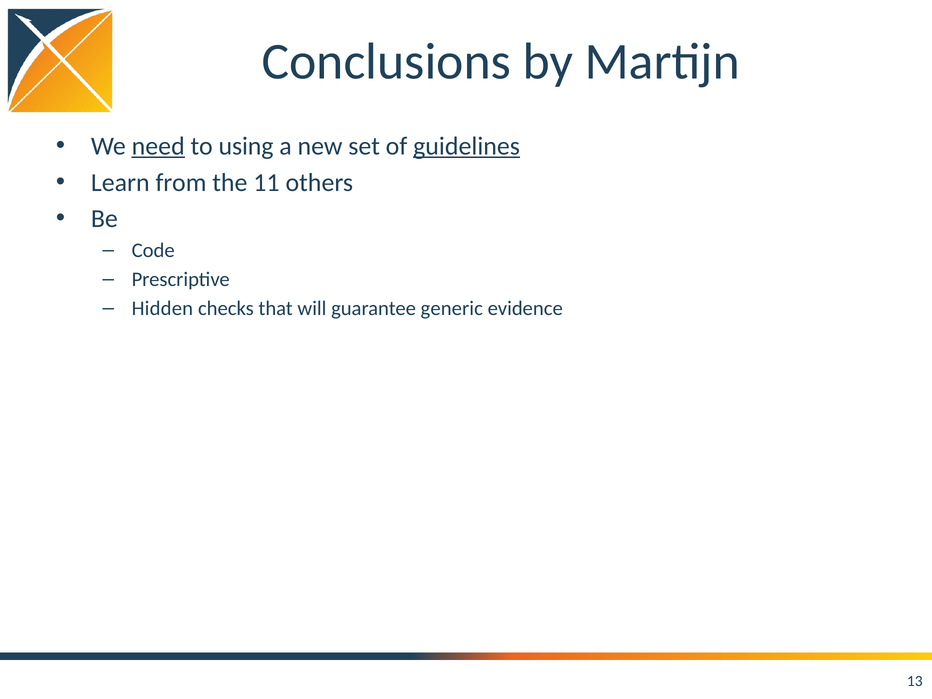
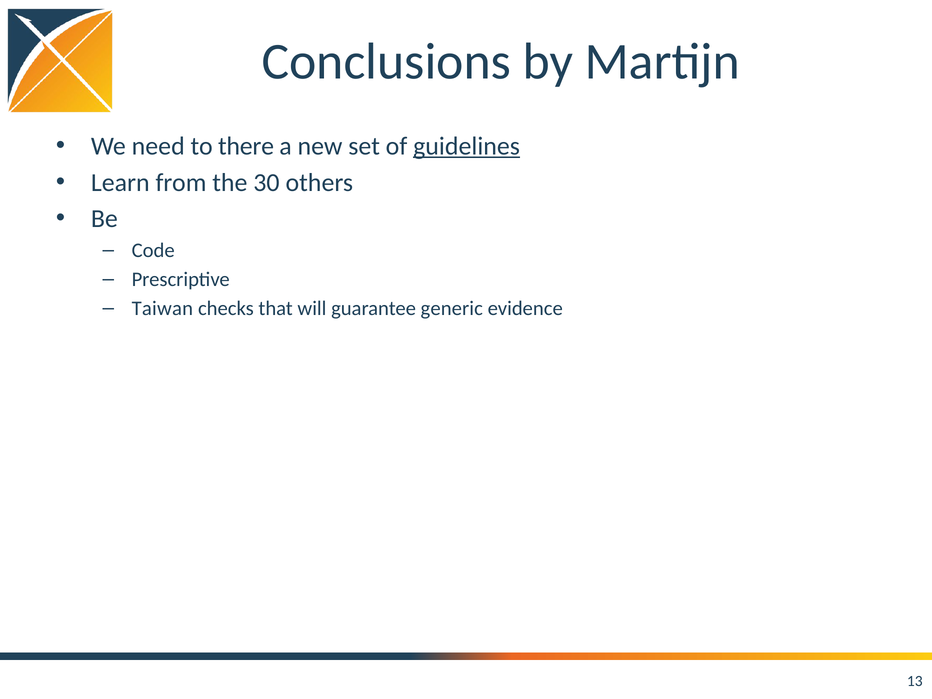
need underline: present -> none
using: using -> there
11: 11 -> 30
Hidden: Hidden -> Taiwan
